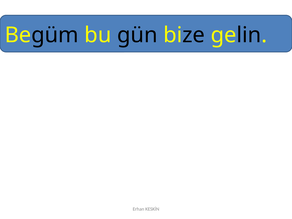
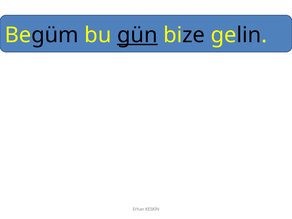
gün underline: none -> present
